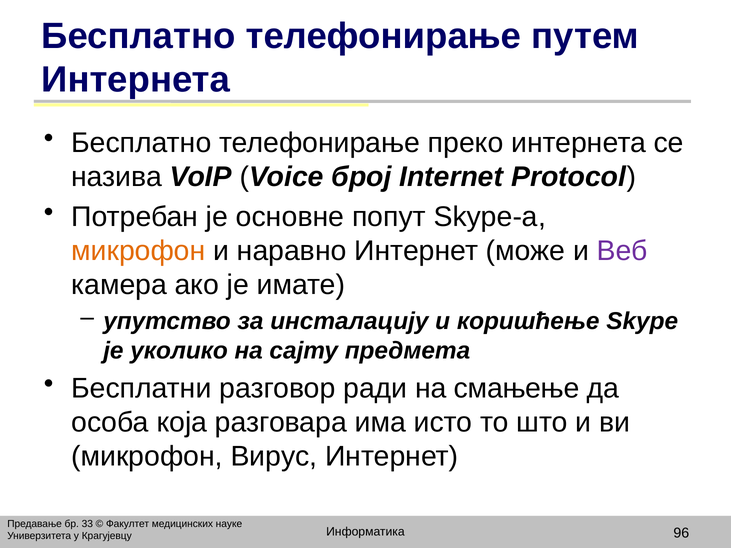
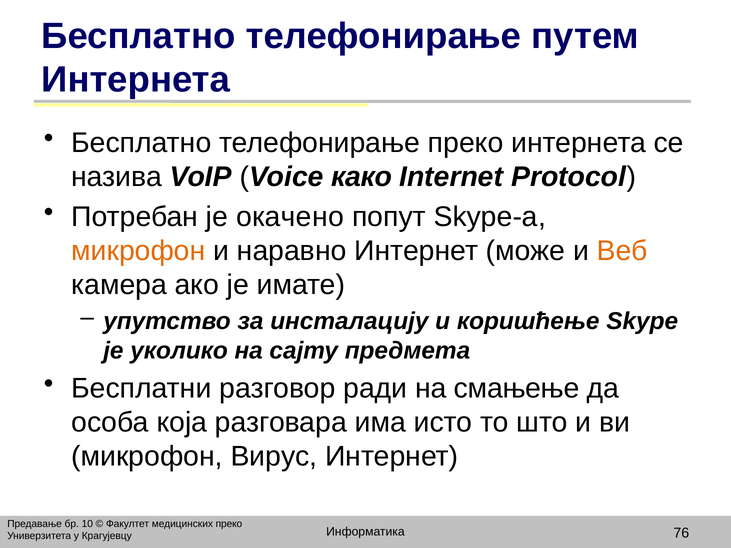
број: број -> како
основне: основне -> окачено
Веб colour: purple -> orange
33: 33 -> 10
медицинских науке: науке -> преко
96: 96 -> 76
